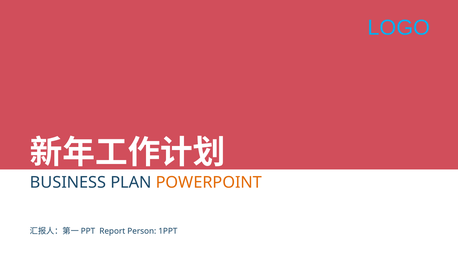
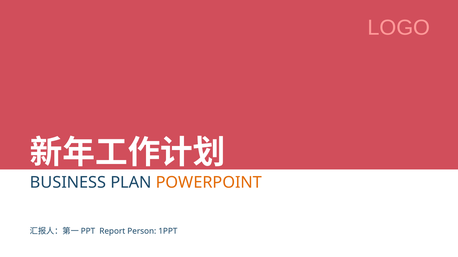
LOGO colour: light blue -> pink
